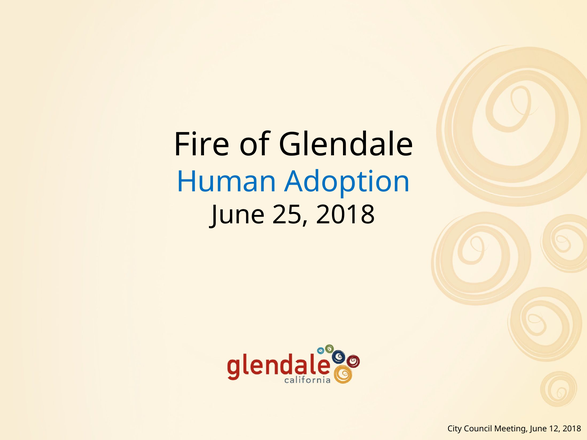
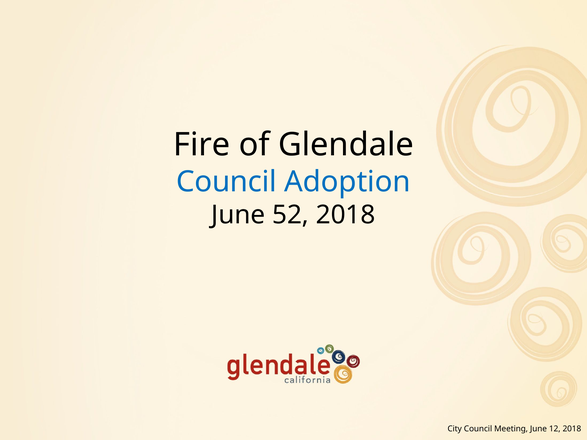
Human at (226, 182): Human -> Council
25: 25 -> 52
